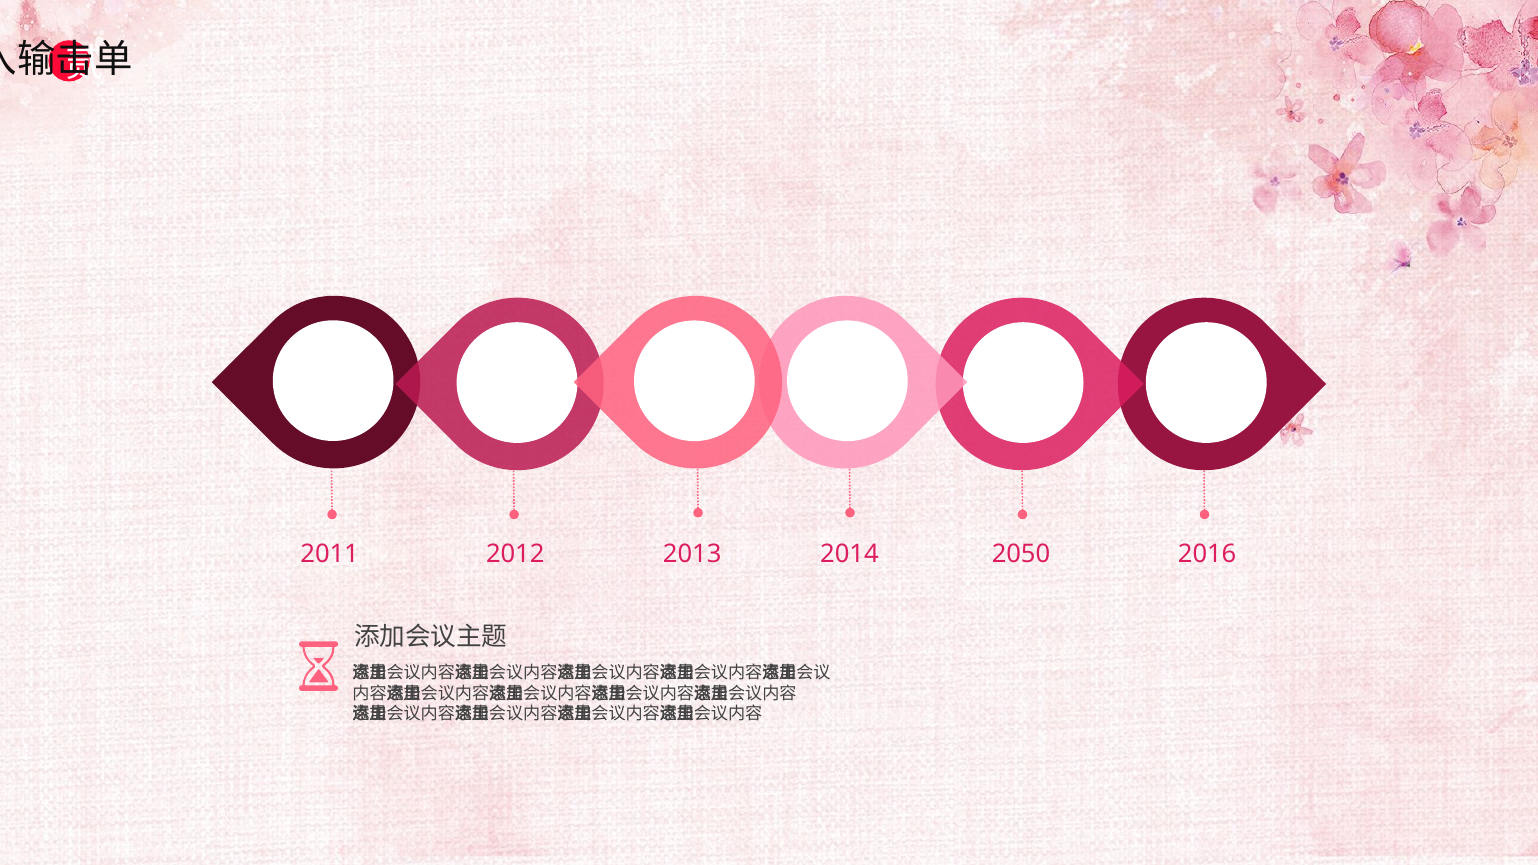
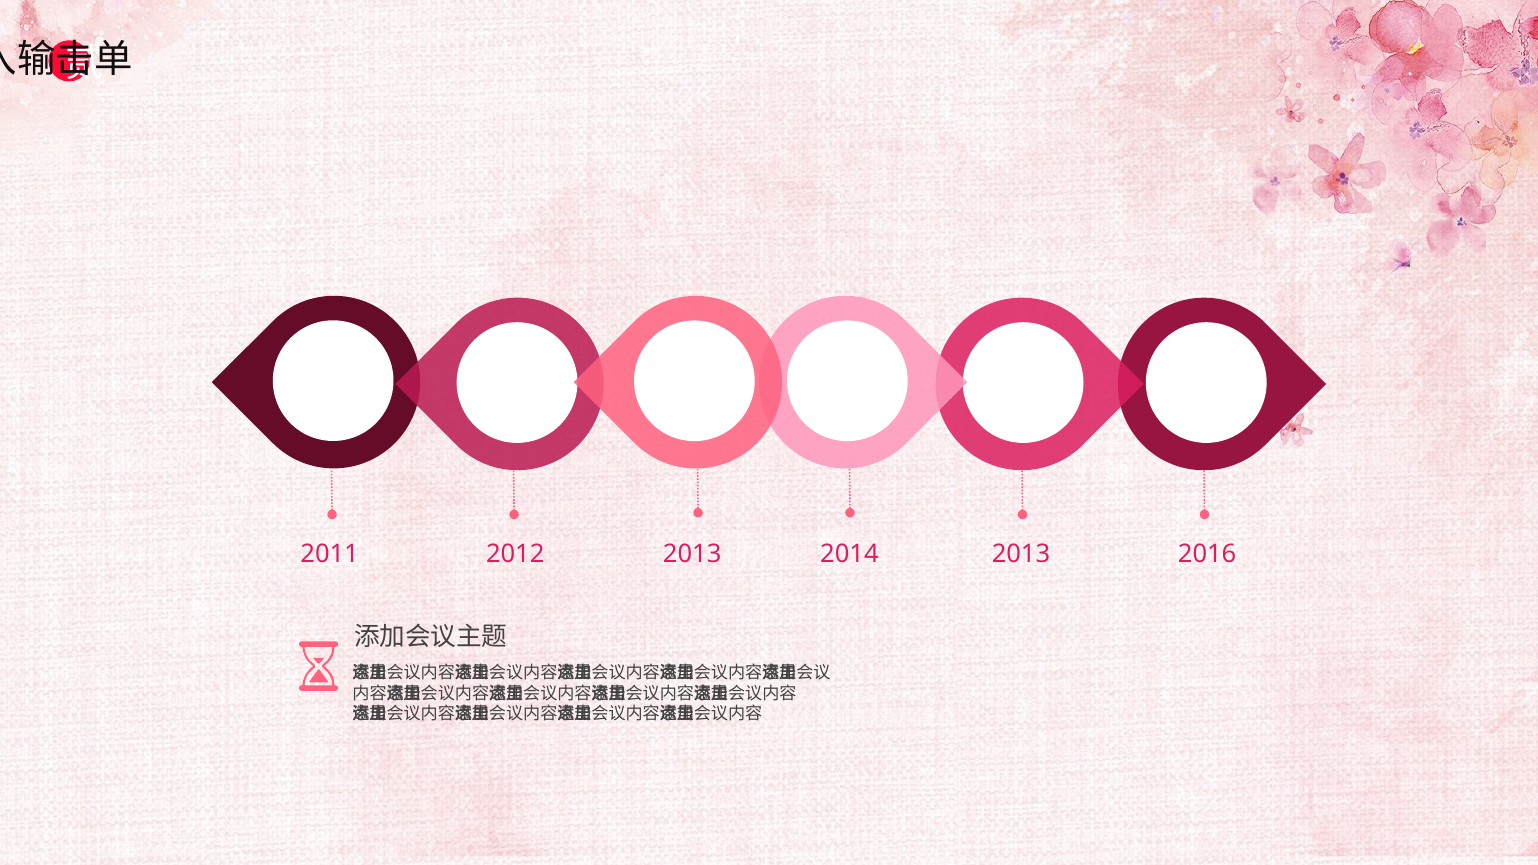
2050 at (1021, 554): 2050 -> 2013
